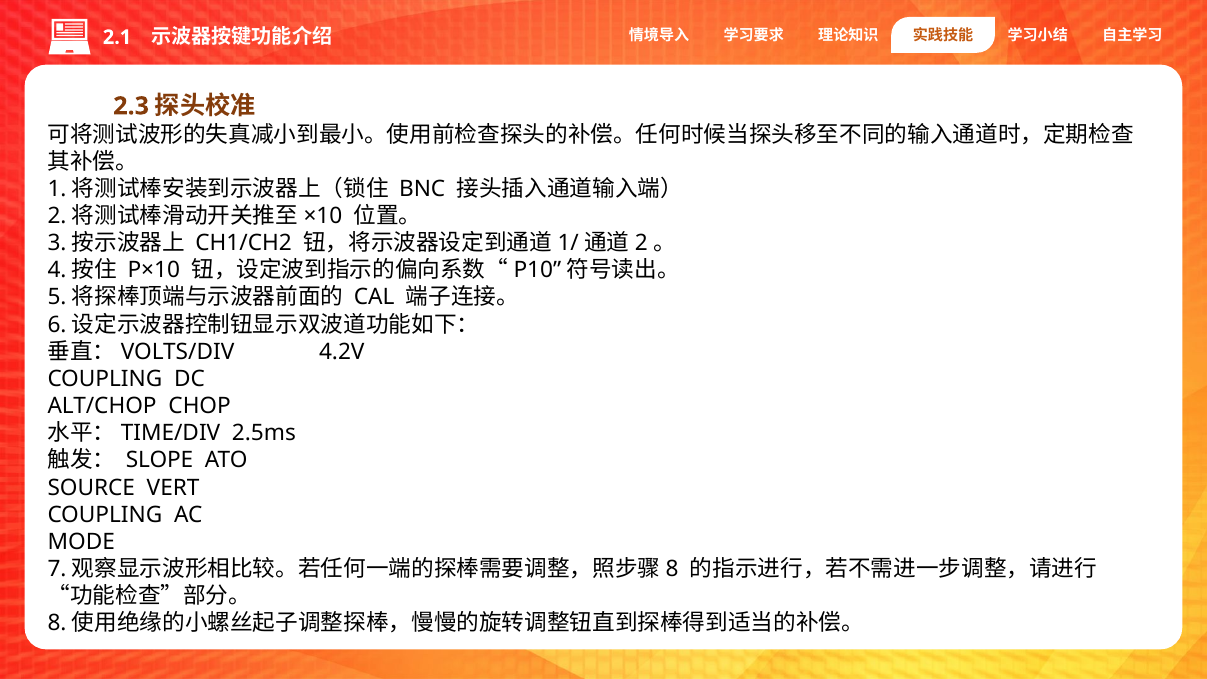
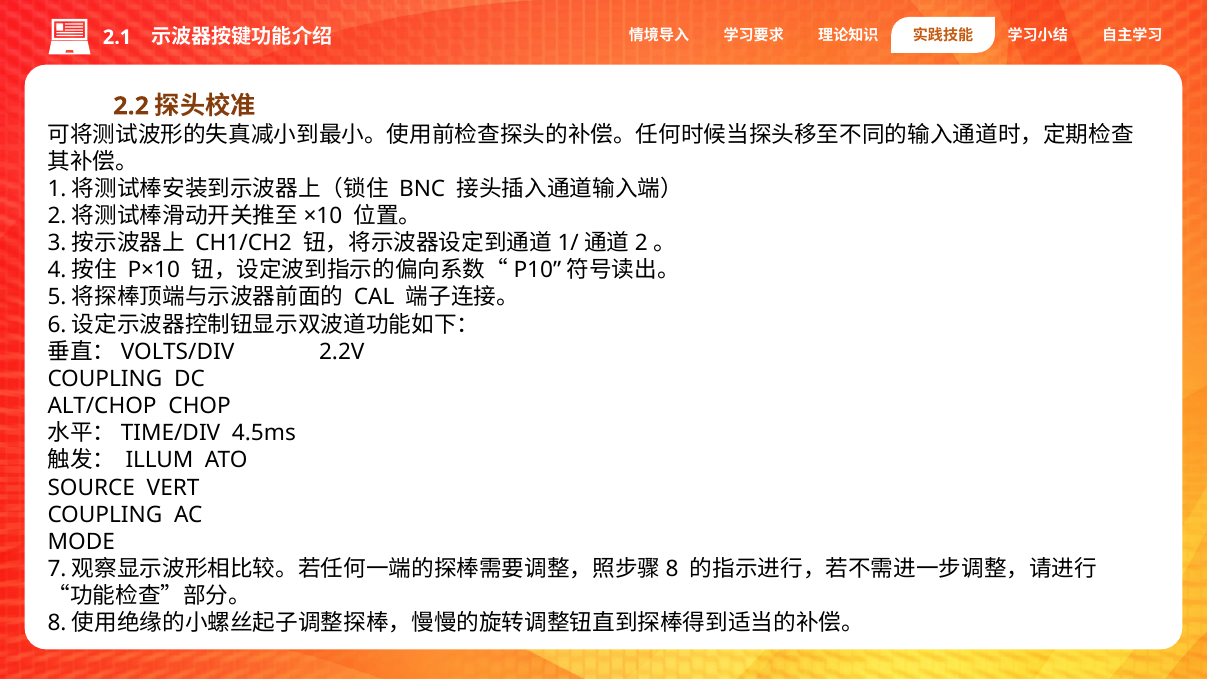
2.3: 2.3 -> 2.2
4.2V: 4.2V -> 2.2V
2.5ms: 2.5ms -> 4.5ms
SLOPE: SLOPE -> ILLUM
